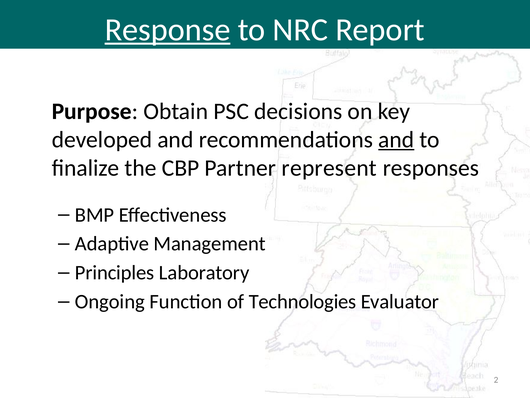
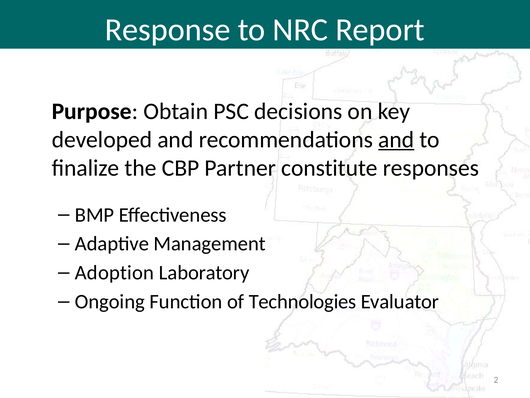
Response underline: present -> none
represent: represent -> constitute
Principles: Principles -> Adoption
